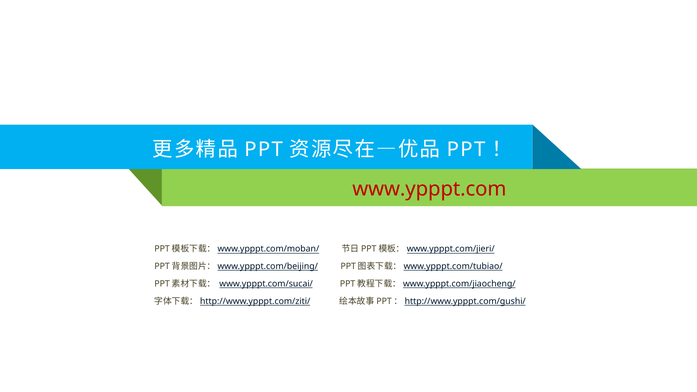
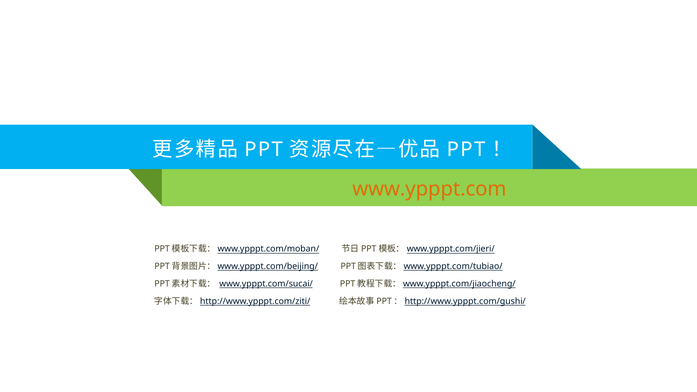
www.ypppt.com colour: red -> orange
